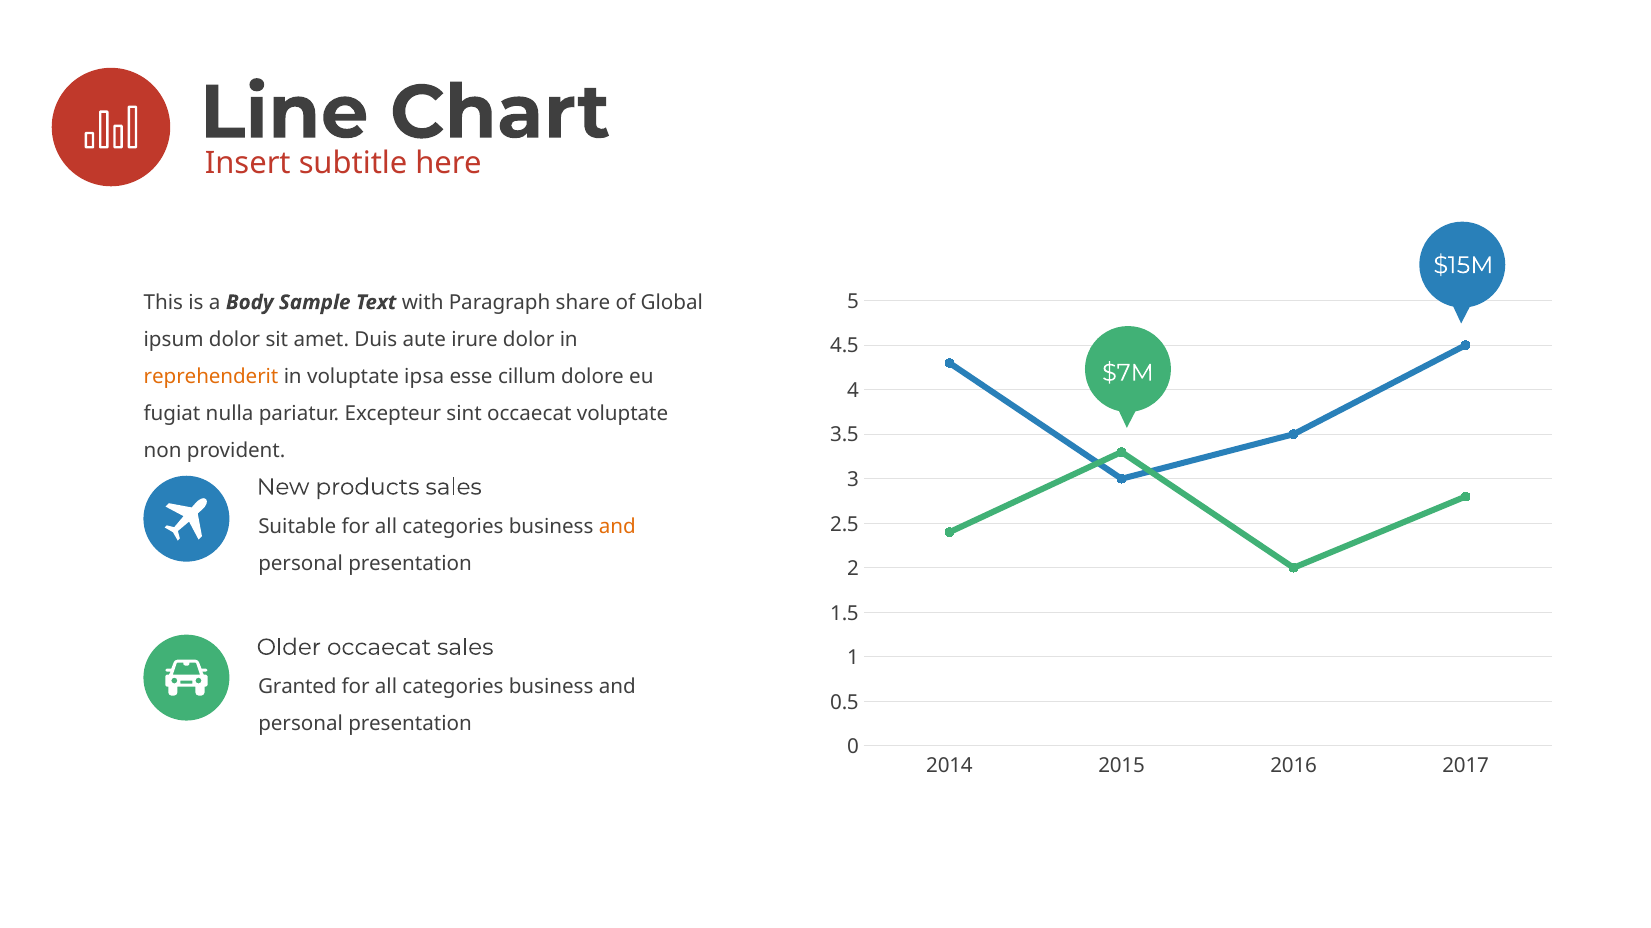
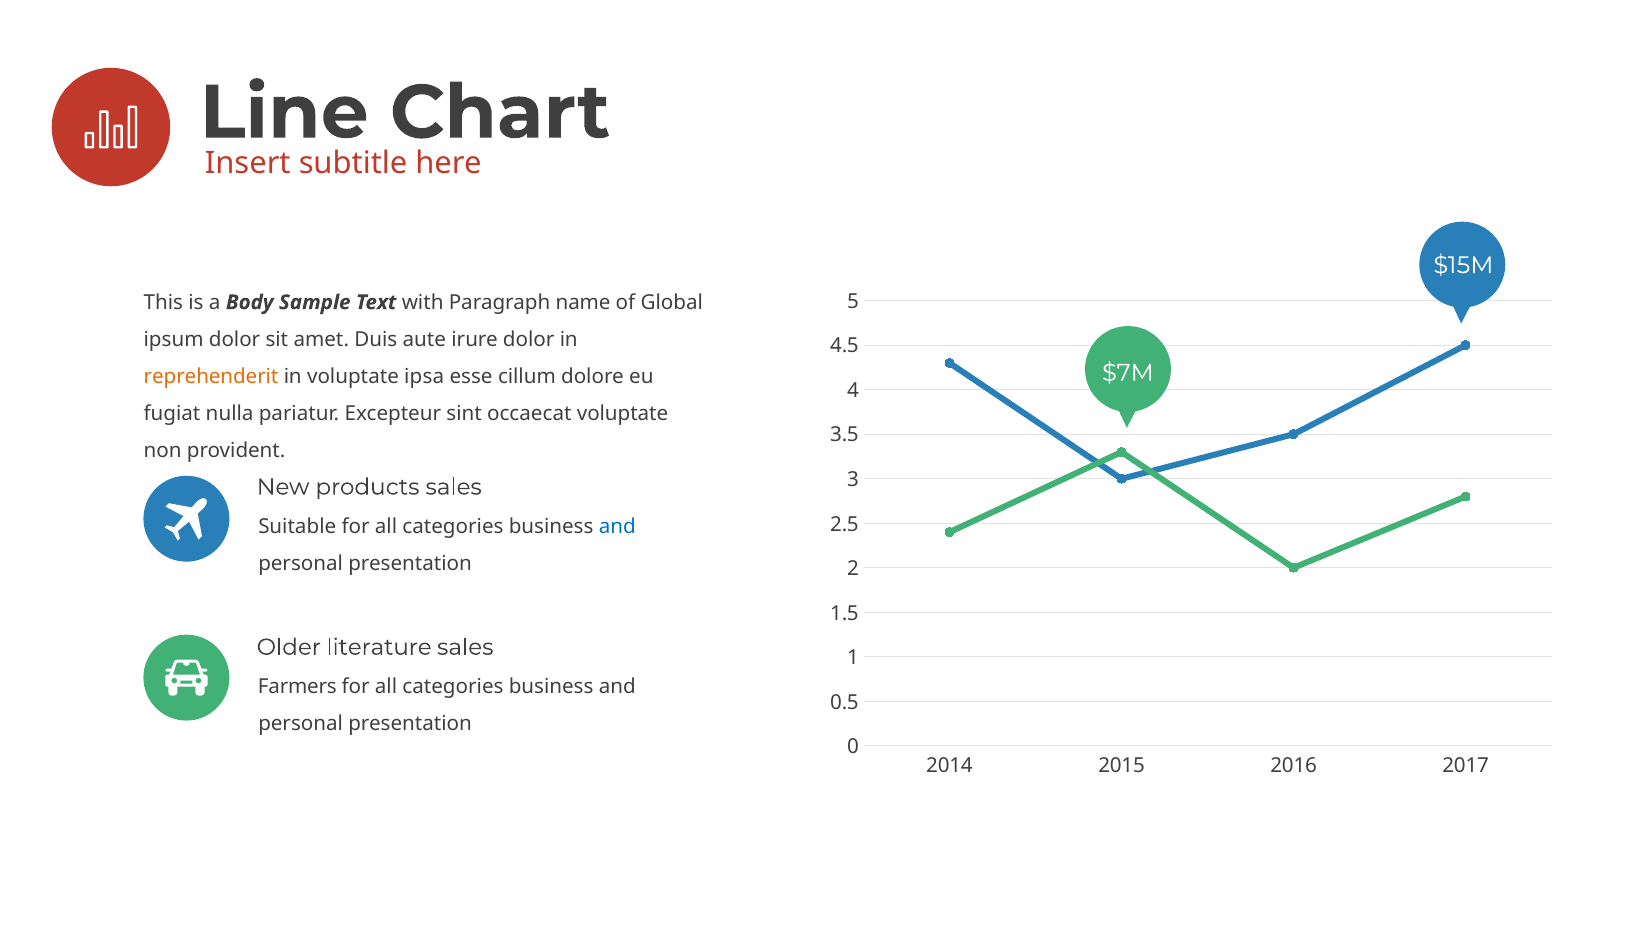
share: share -> name
and at (617, 527) colour: orange -> blue
Older occaecat: occaecat -> literature
Granted: Granted -> Farmers
